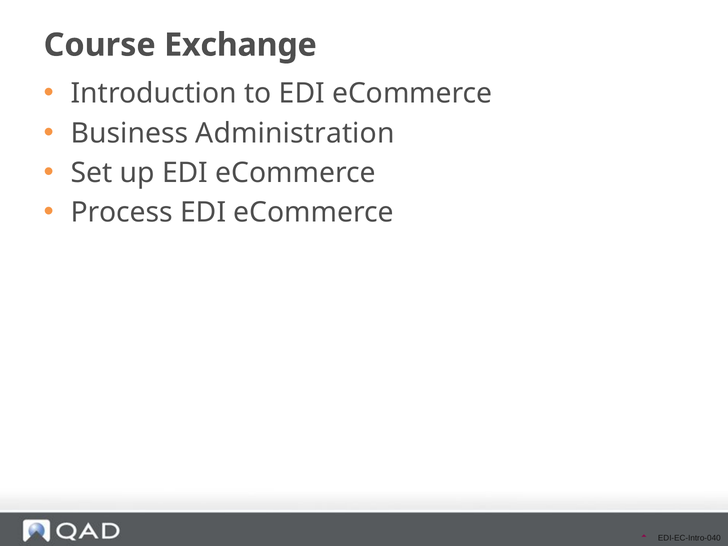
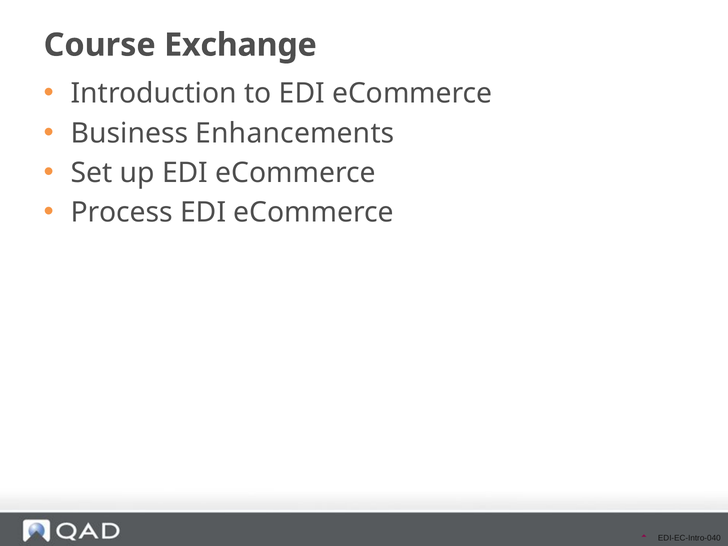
Administration: Administration -> Enhancements
